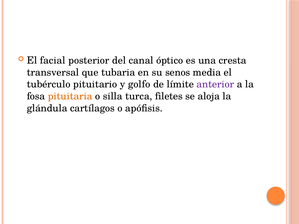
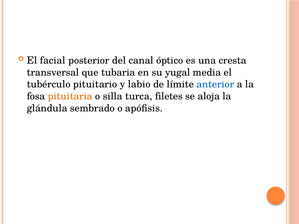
senos: senos -> yugal
golfo: golfo -> labio
anterior colour: purple -> blue
cartílagos: cartílagos -> sembrado
